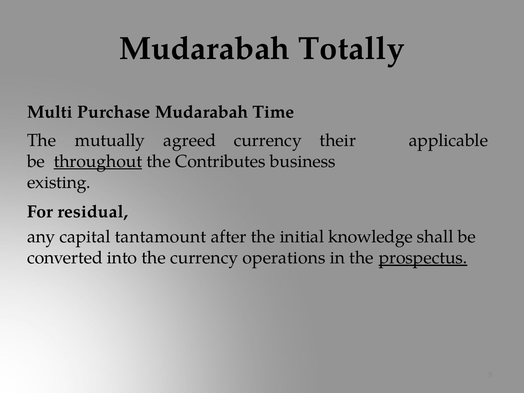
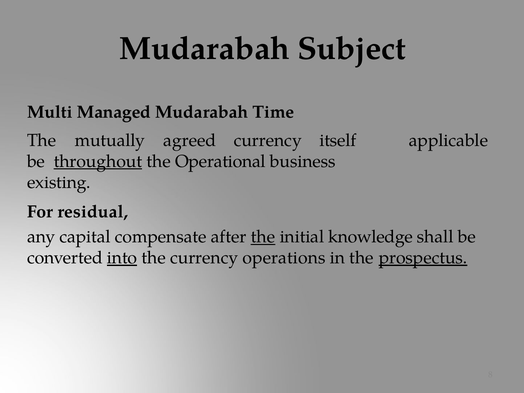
Totally: Totally -> Subject
Purchase: Purchase -> Managed
their: their -> itself
Contributes: Contributes -> Operational
tantamount: tantamount -> compensate
the at (263, 237) underline: none -> present
into underline: none -> present
